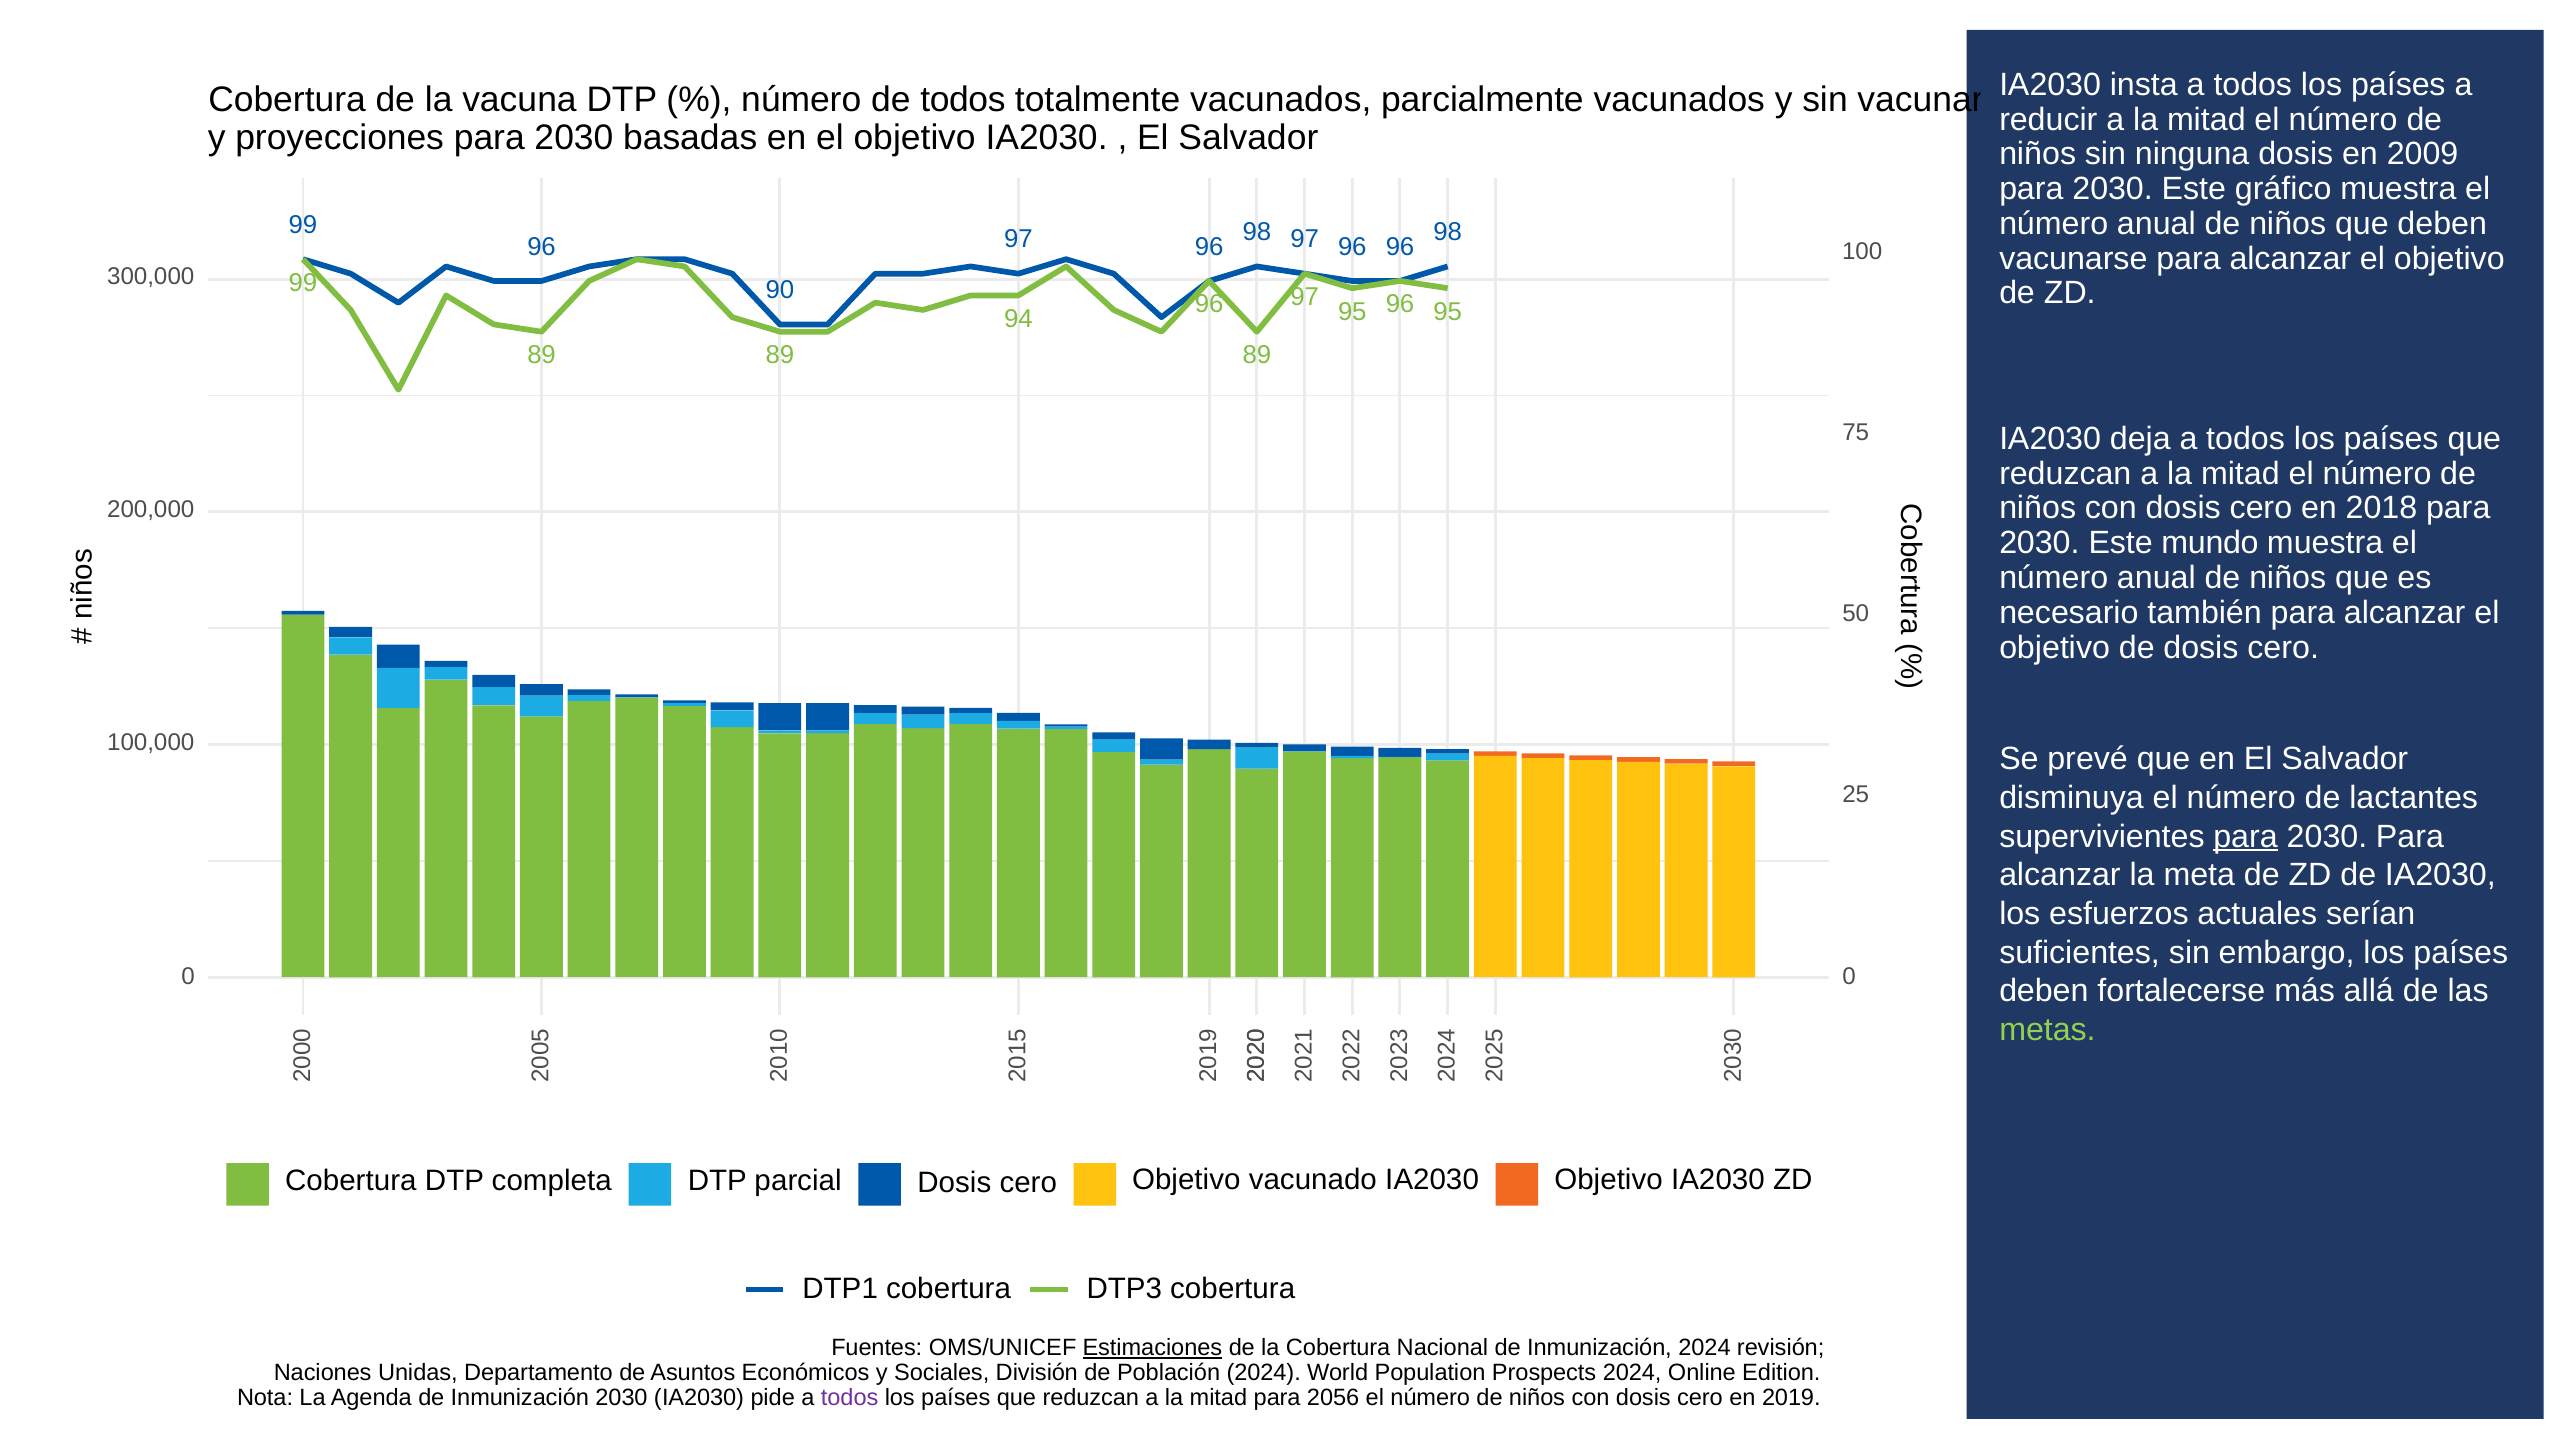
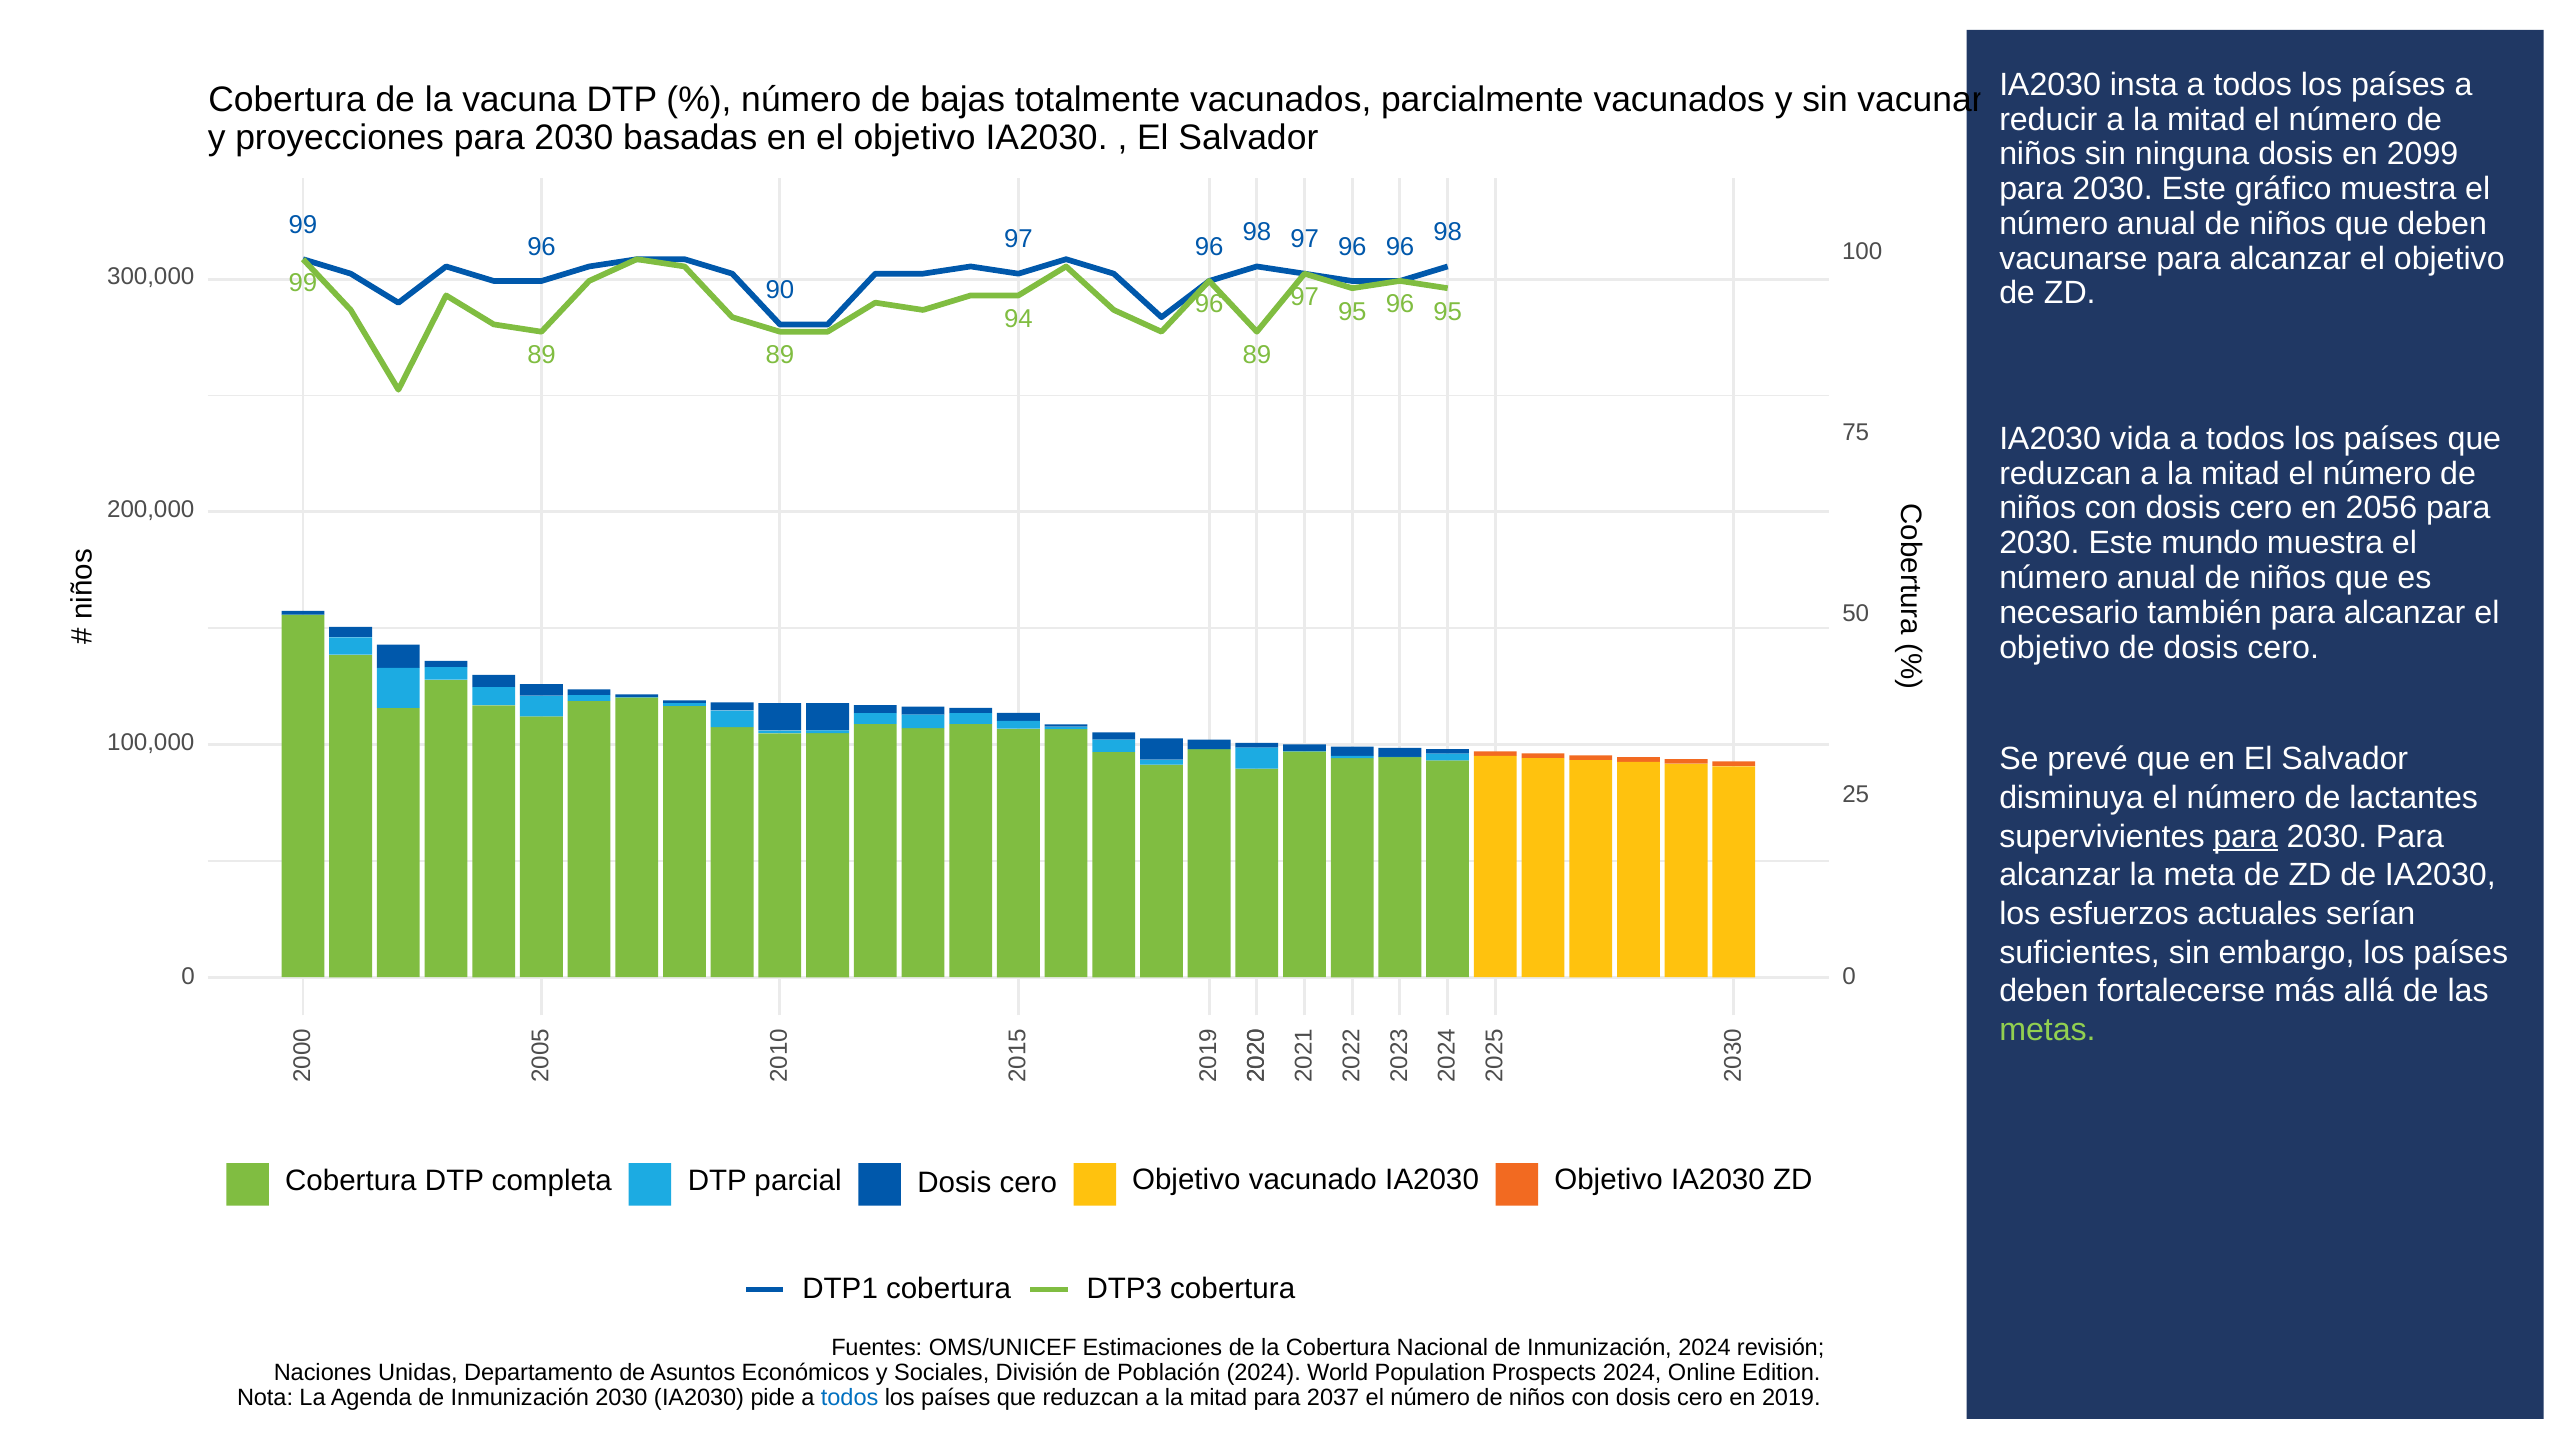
de todos: todos -> bajas
2009: 2009 -> 2099
deja: deja -> vida
2018: 2018 -> 2056
Estimaciones underline: present -> none
todos at (850, 1398) colour: purple -> blue
2056: 2056 -> 2037
